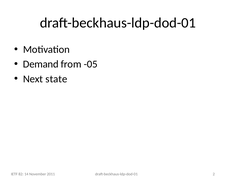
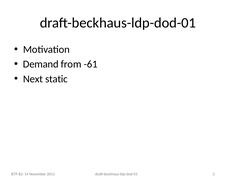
-05: -05 -> -61
state: state -> static
